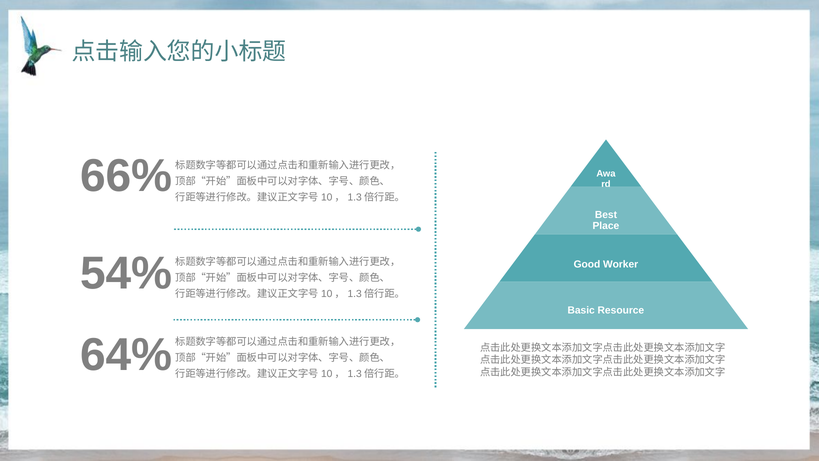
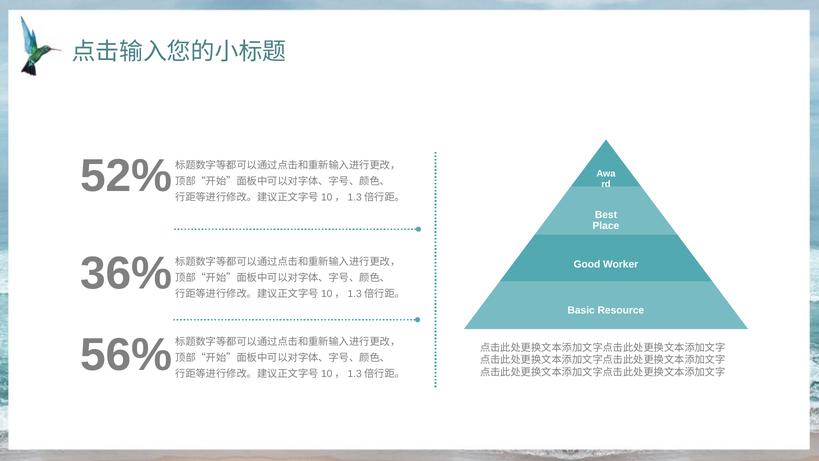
66%: 66% -> 52%
54%: 54% -> 36%
64%: 64% -> 56%
